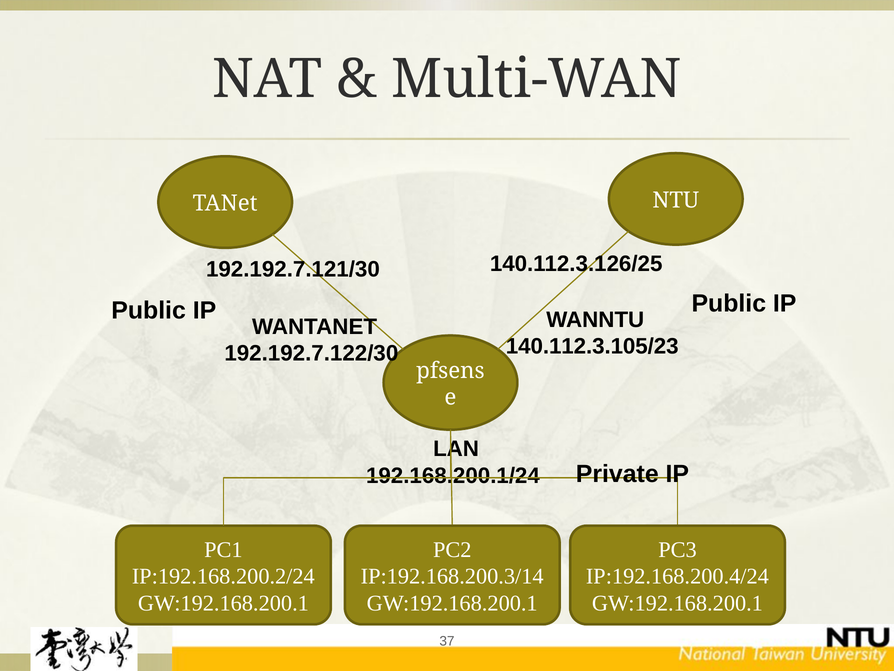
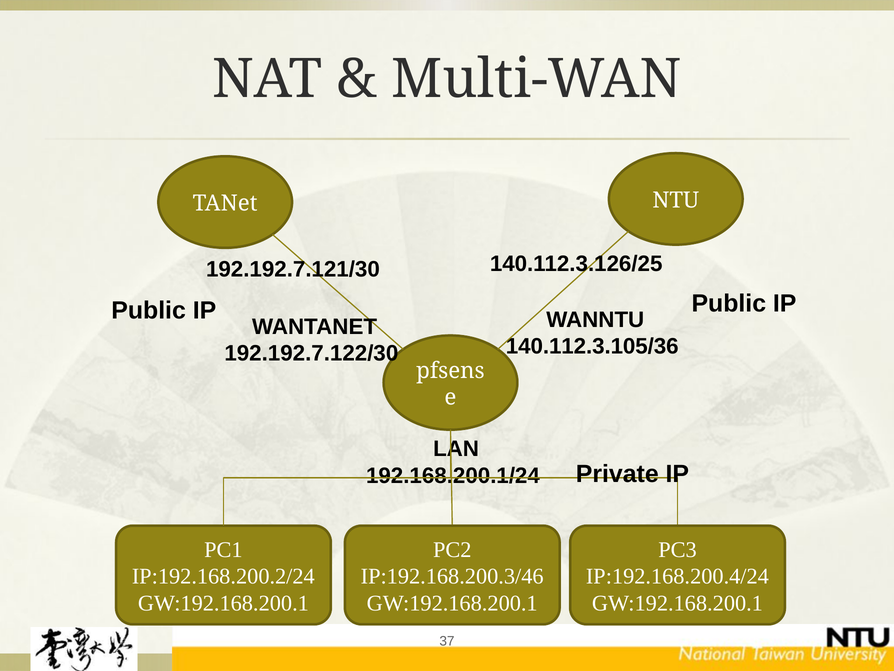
140.112.3.105/23: 140.112.3.105/23 -> 140.112.3.105/36
IP:192.168.200.3/14: IP:192.168.200.3/14 -> IP:192.168.200.3/46
